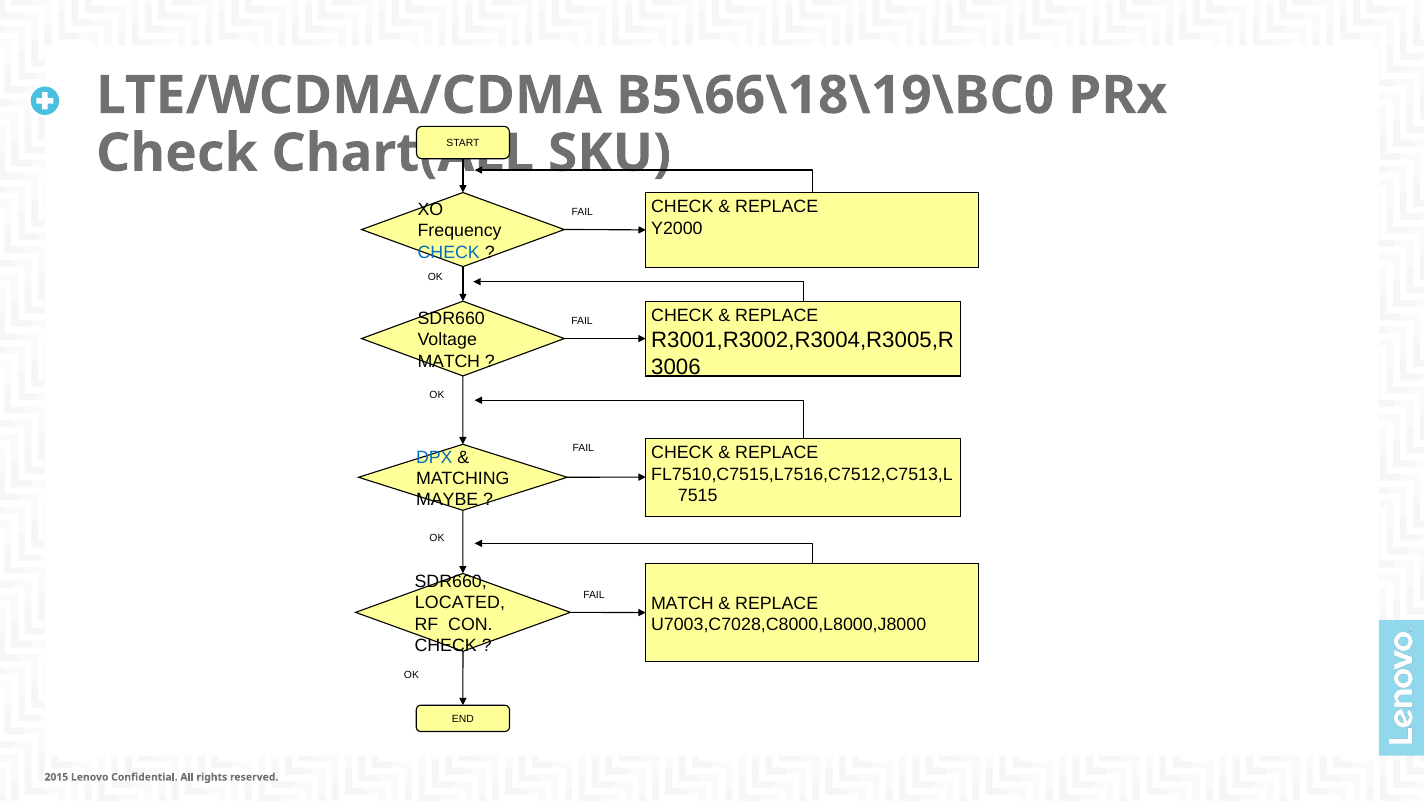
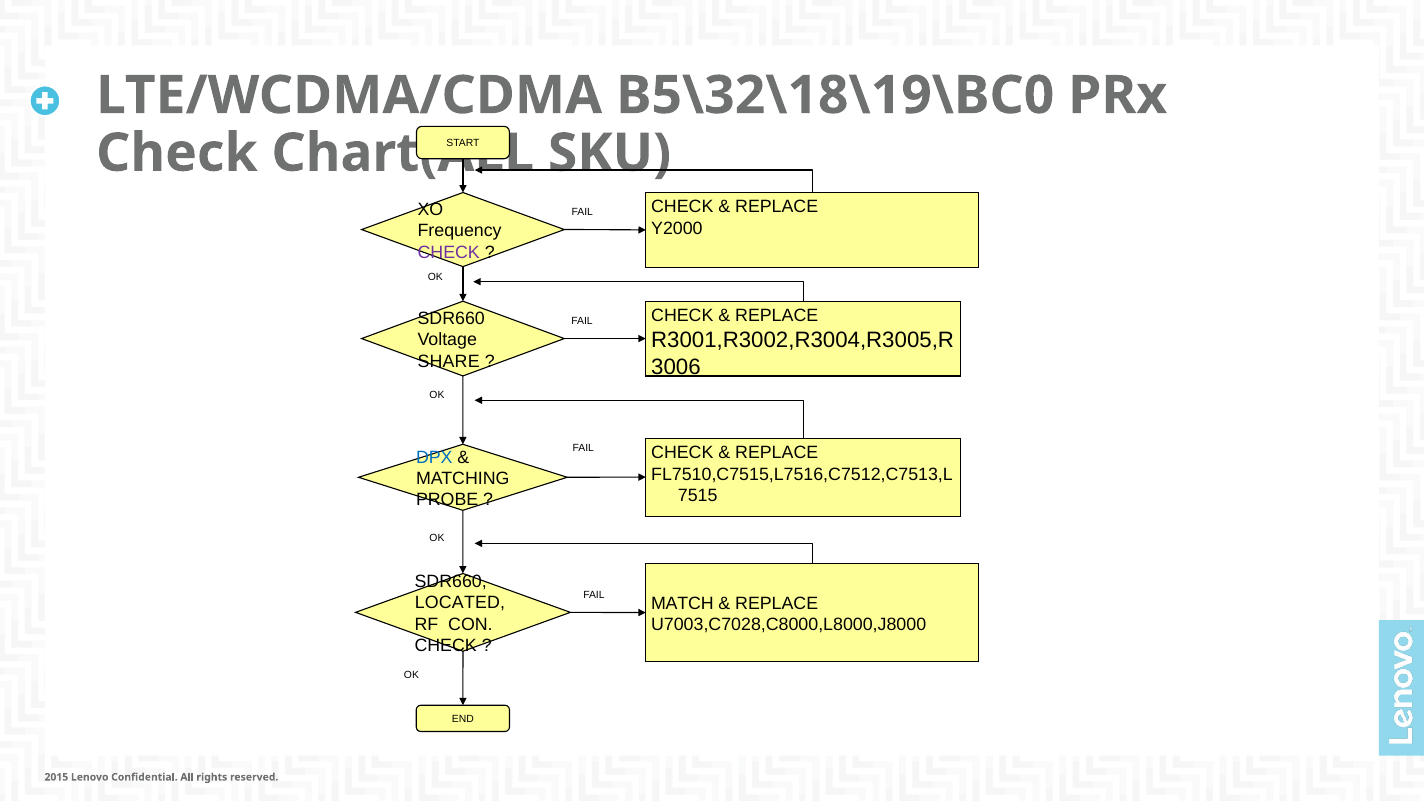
B5\66\18\19\BC0: B5\66\18\19\BC0 -> B5\32\18\19\BC0
CHECK at (449, 252) colour: blue -> purple
MATCH at (449, 361): MATCH -> SHARE
MAYBE: MAYBE -> PROBE
